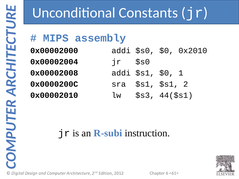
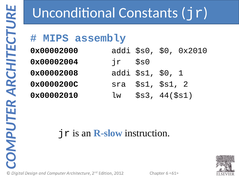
R-subi: R-subi -> R-slow
